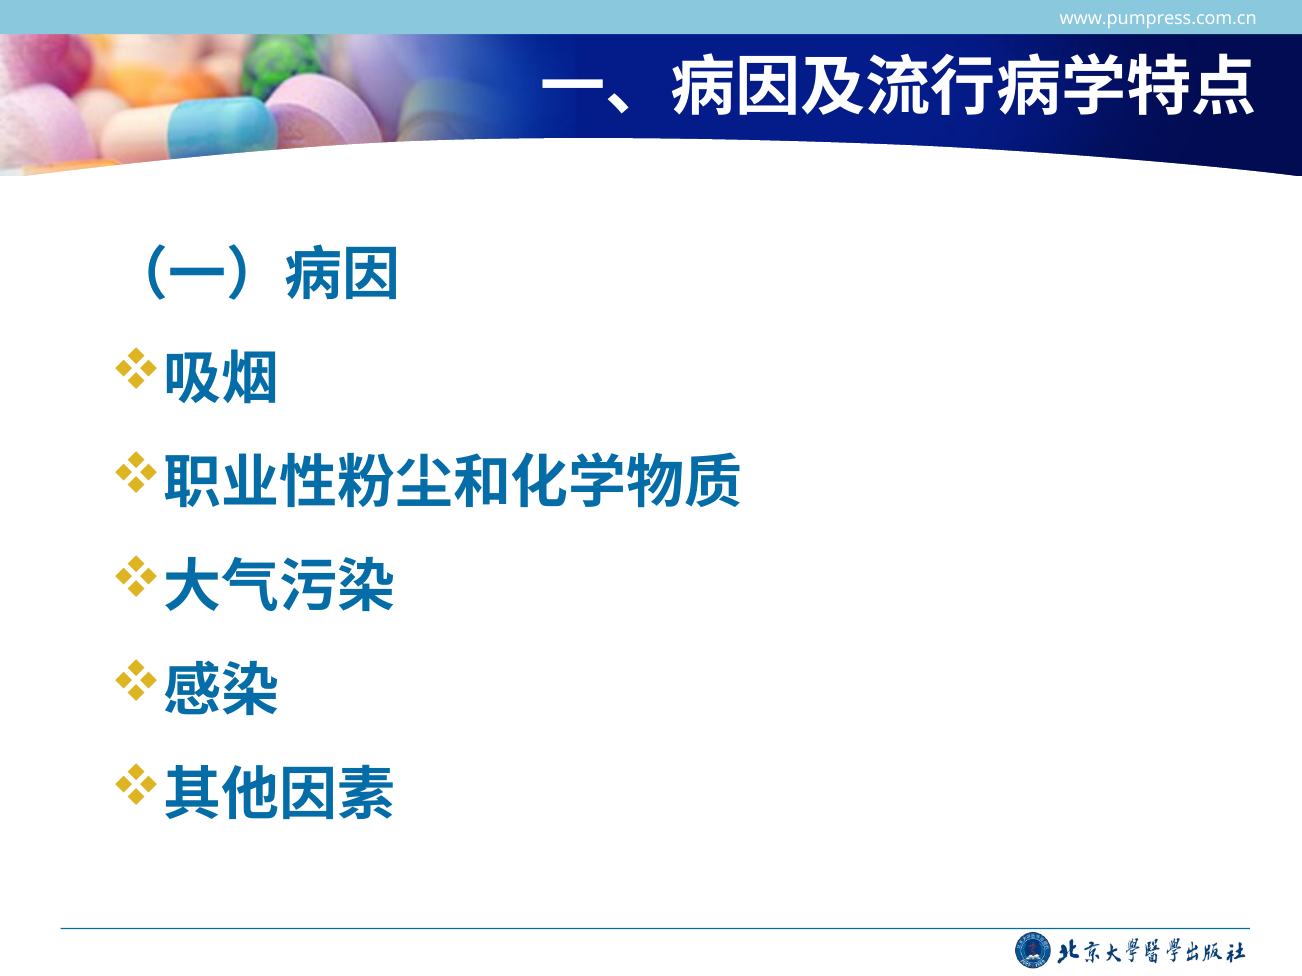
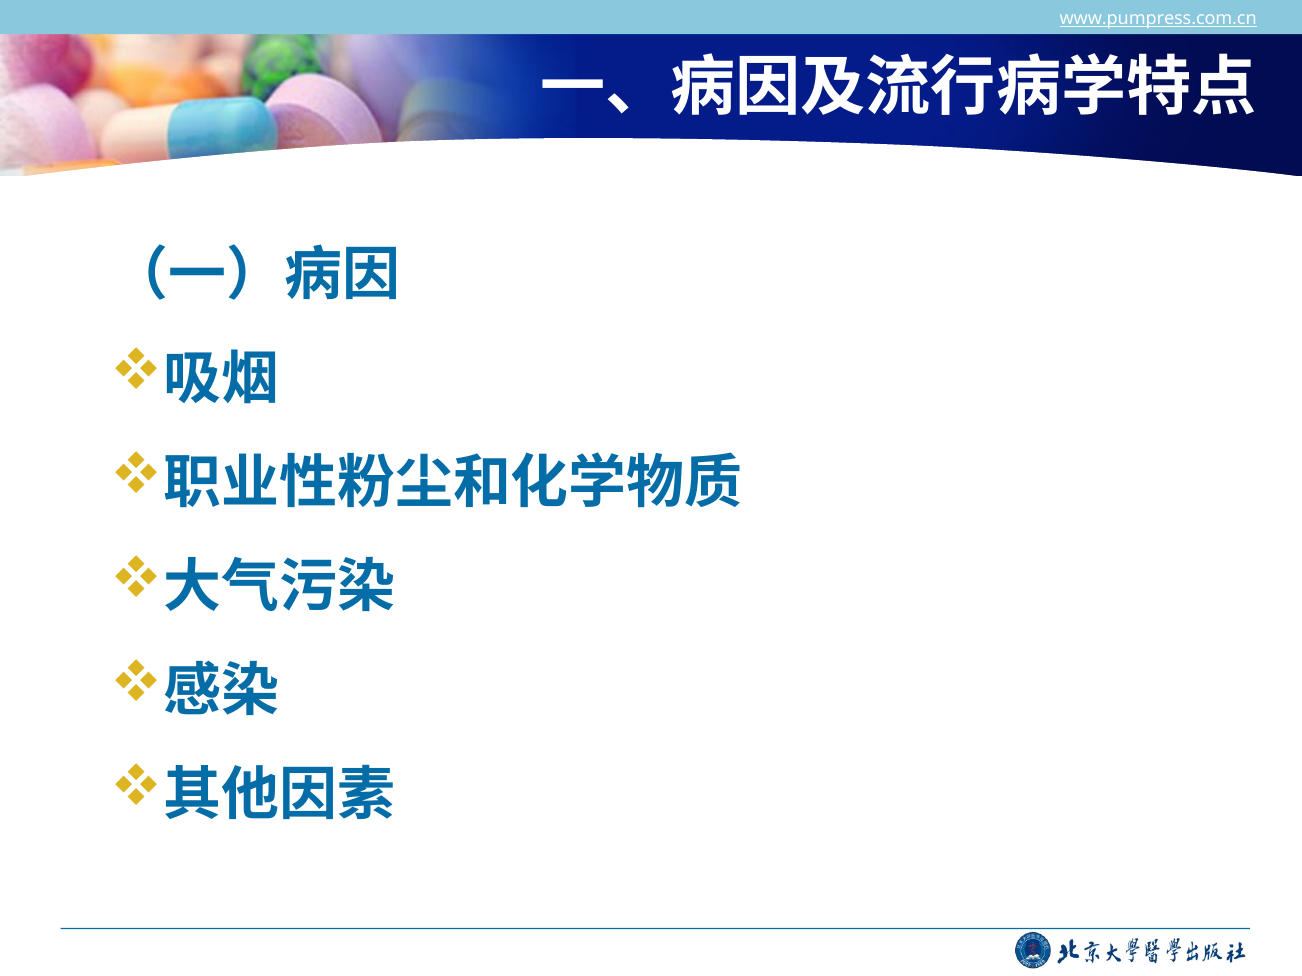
www.pumpress.com.cn underline: none -> present
